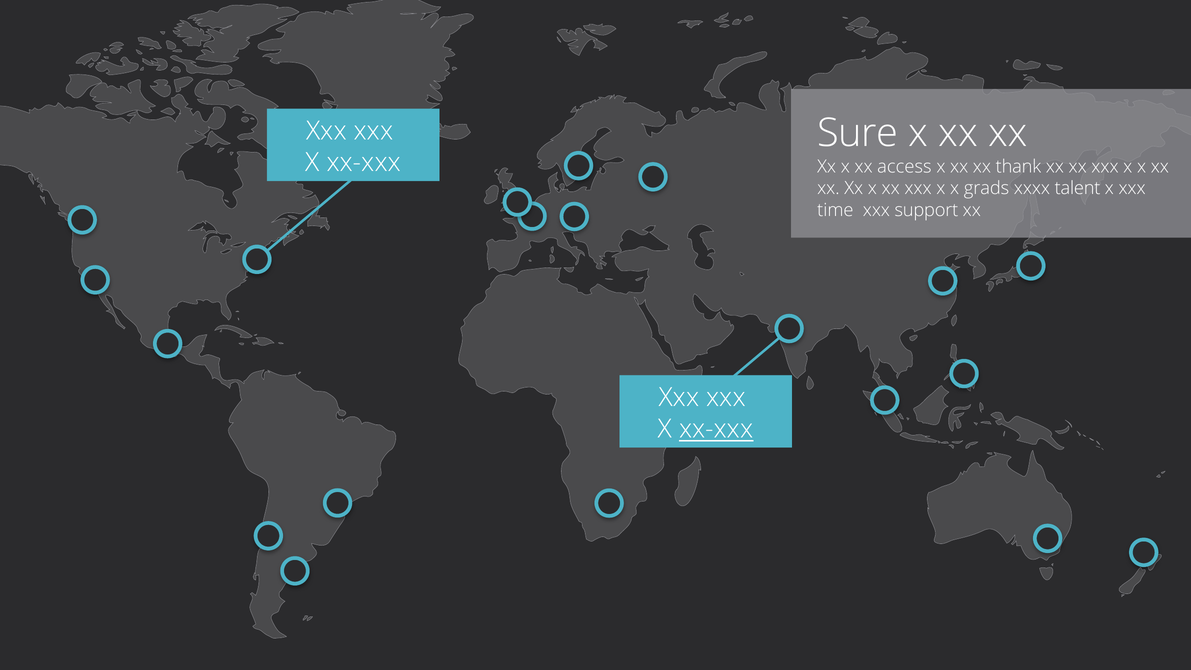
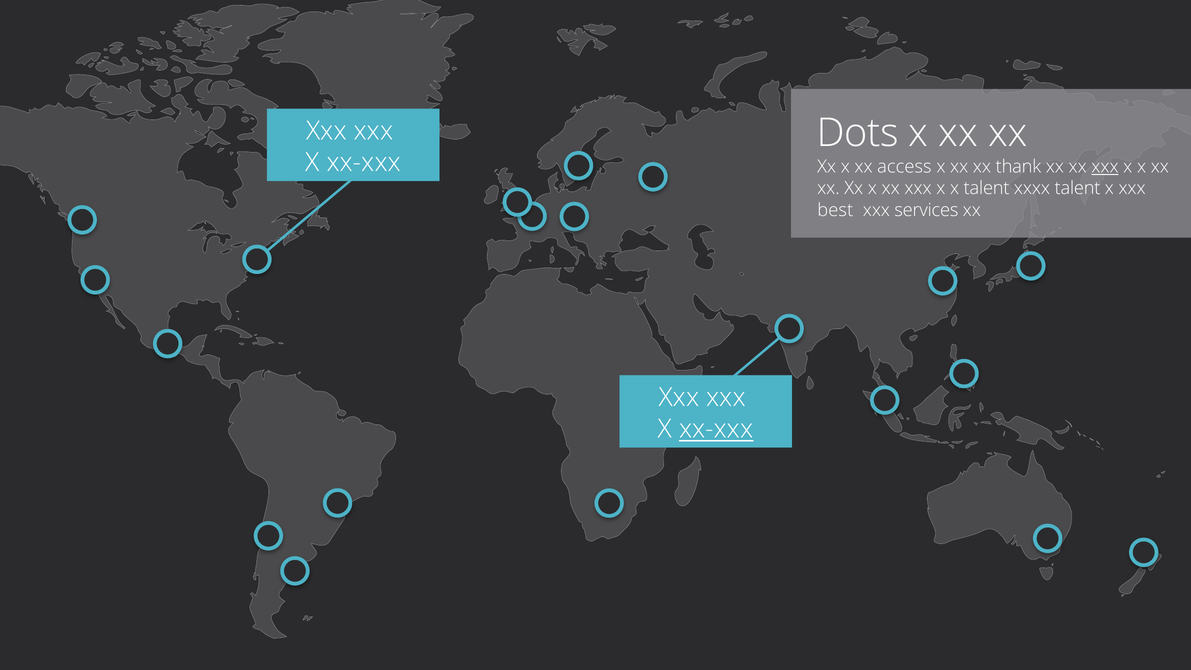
Sure: Sure -> Dots
xxx at (1105, 167) underline: none -> present
x grads: grads -> talent
time: time -> best
support: support -> services
